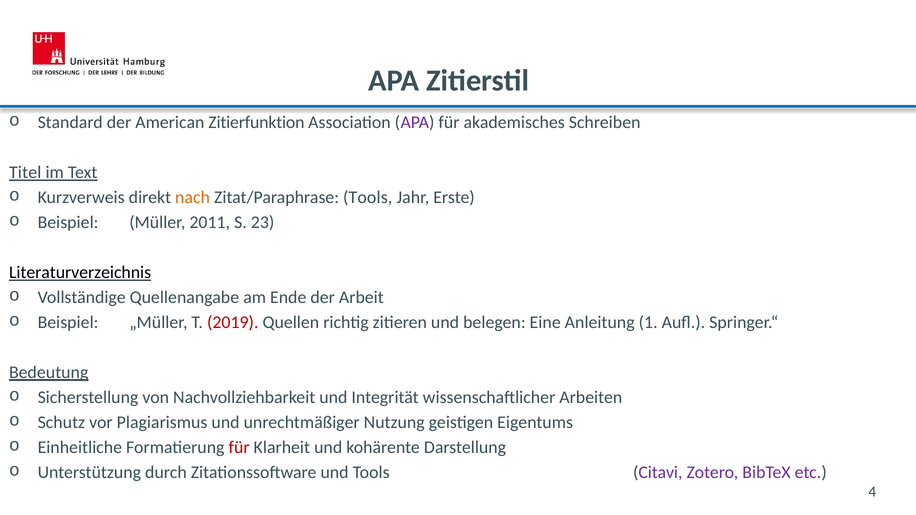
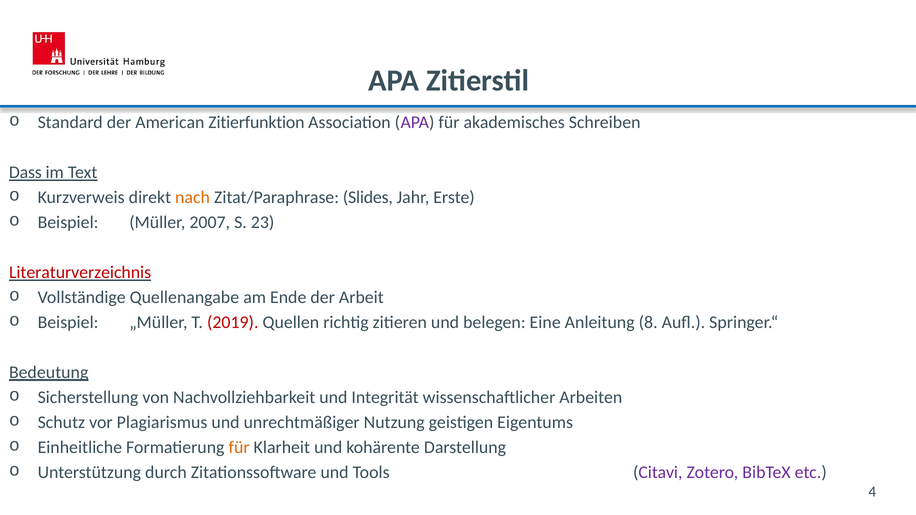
Titel: Titel -> Dass
Zitat/Paraphrase Tools: Tools -> Slides
2011: 2011 -> 2007
Literaturverzeichnis colour: black -> red
1: 1 -> 8
für at (239, 447) colour: red -> orange
